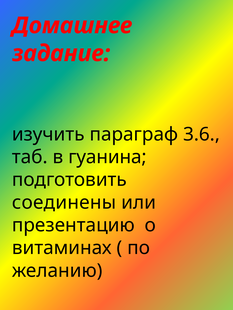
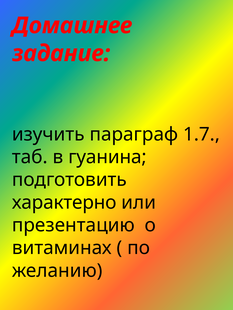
3.6: 3.6 -> 1.7
соединены: соединены -> характерно
